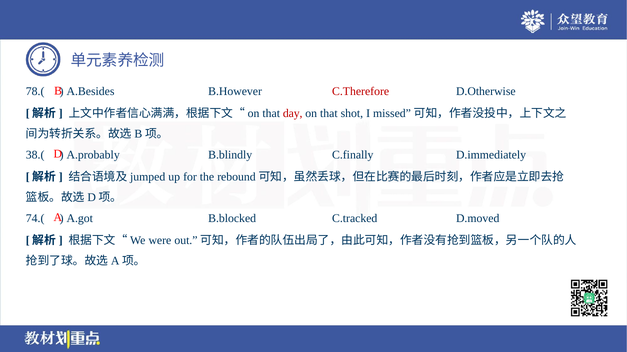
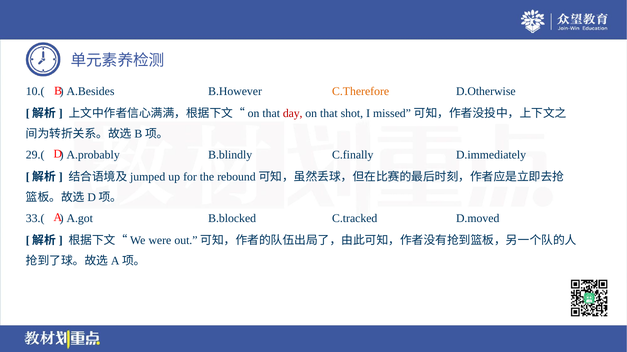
78.(: 78.( -> 10.(
C.Therefore colour: red -> orange
38.(: 38.( -> 29.(
74.(: 74.( -> 33.(
